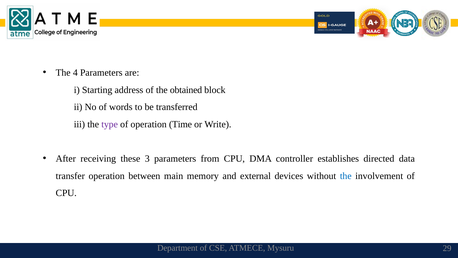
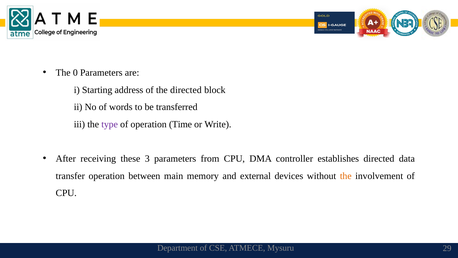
4: 4 -> 0
the obtained: obtained -> directed
the at (346, 176) colour: blue -> orange
